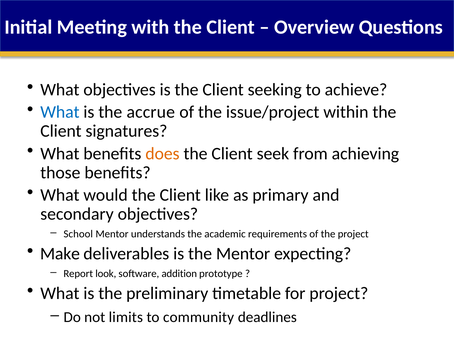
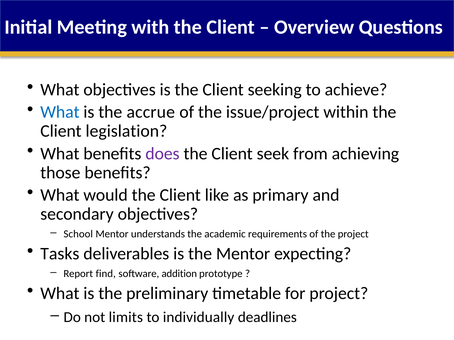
signatures: signatures -> legislation
does colour: orange -> purple
Make: Make -> Tasks
look: look -> find
community: community -> individually
